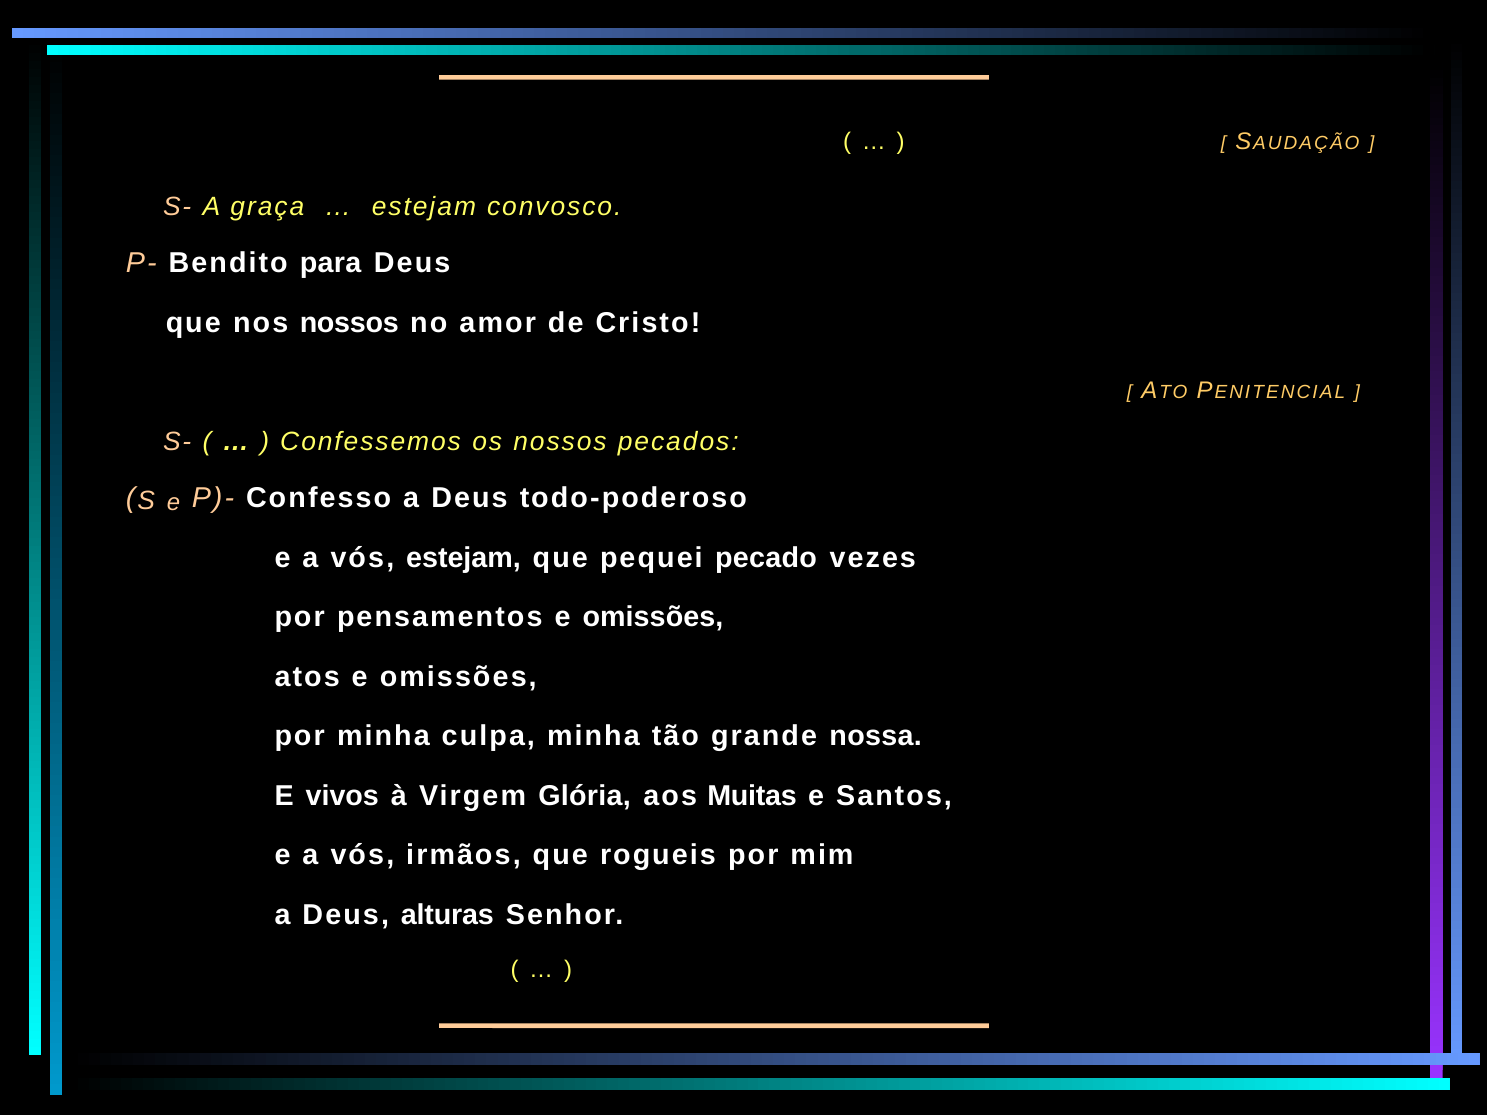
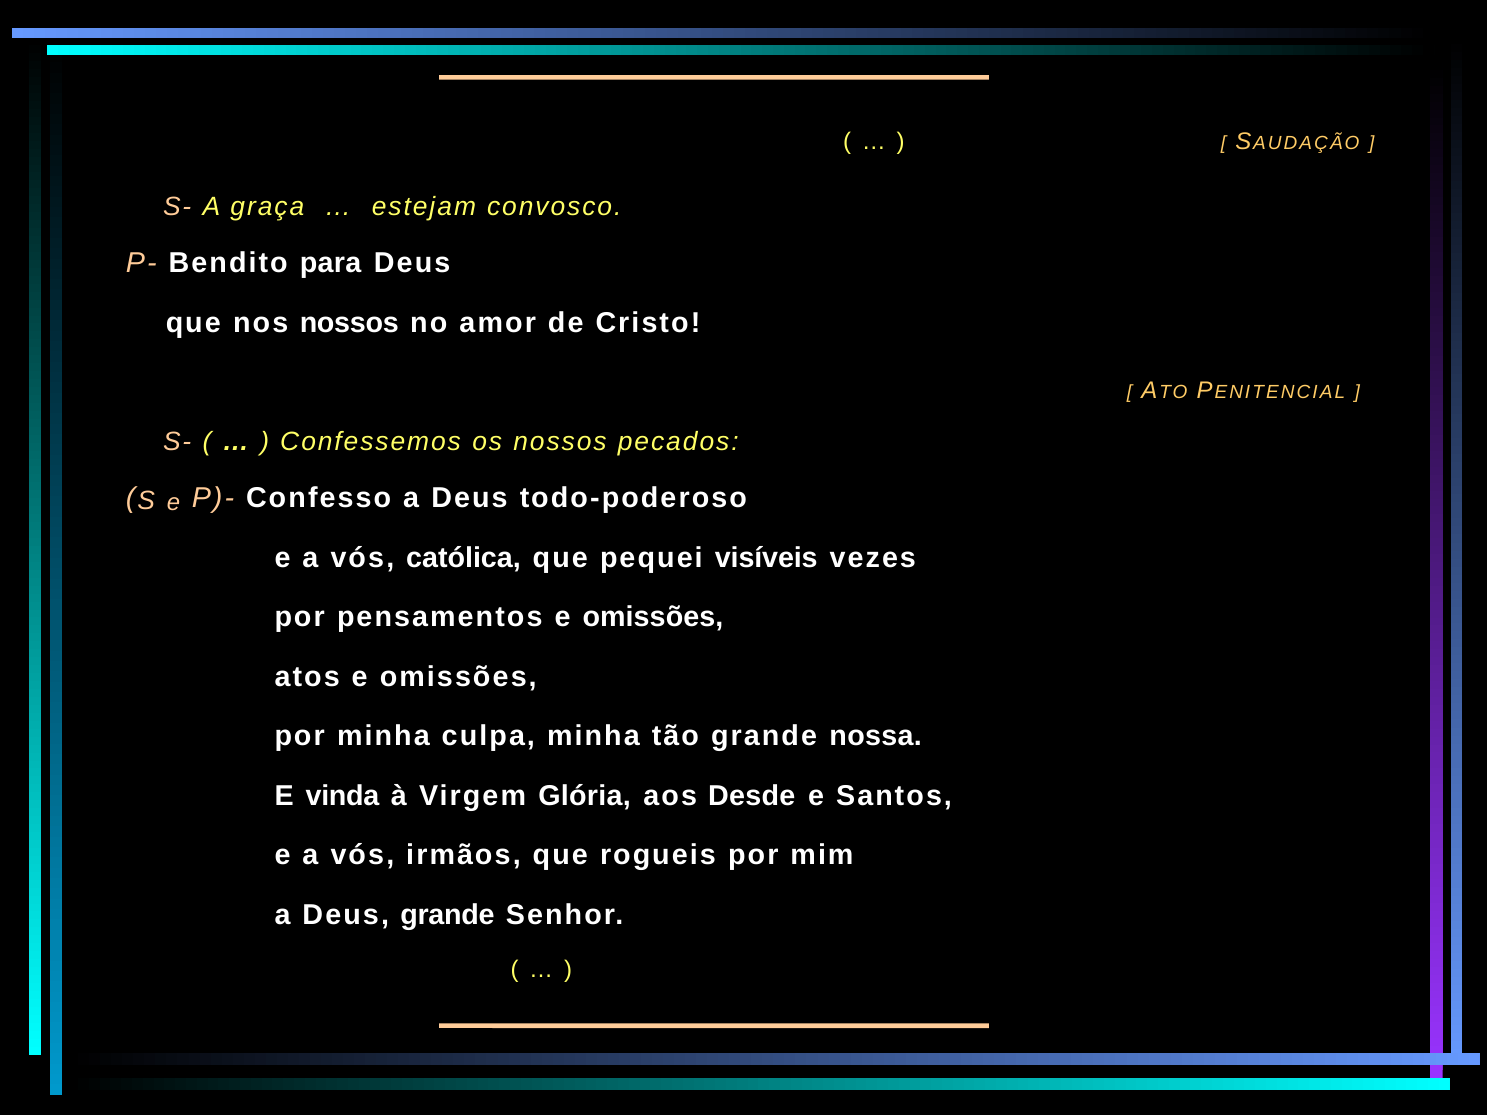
vós estejam: estejam -> católica
pecado: pecado -> visíveis
vivos: vivos -> vinda
Muitas: Muitas -> Desde
Deus alturas: alturas -> grande
